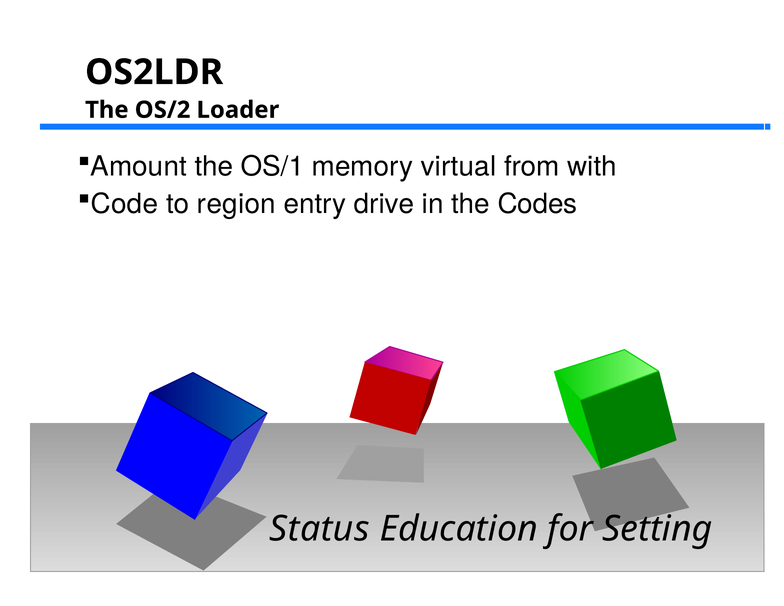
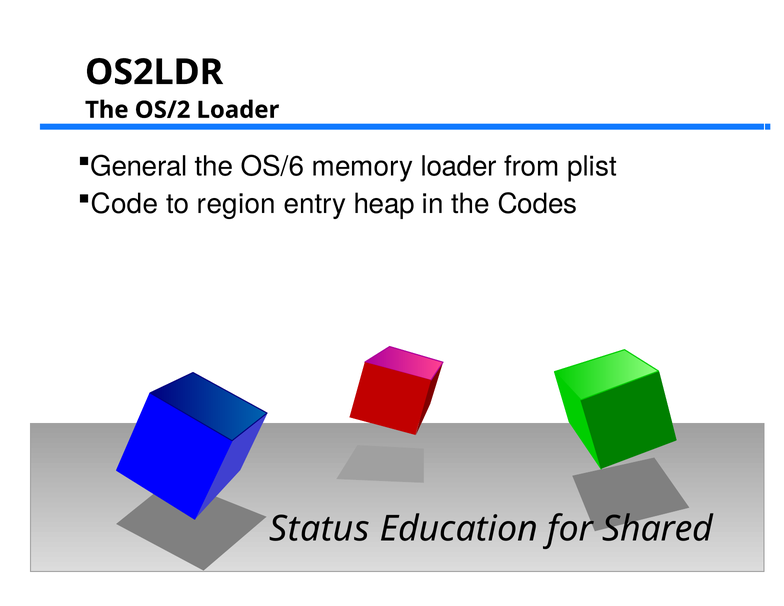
Amount: Amount -> General
OS/1: OS/1 -> OS/6
memory virtual: virtual -> loader
with: with -> plist
drive: drive -> heap
Setting: Setting -> Shared
